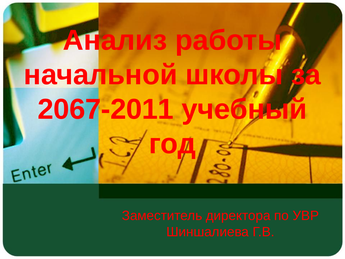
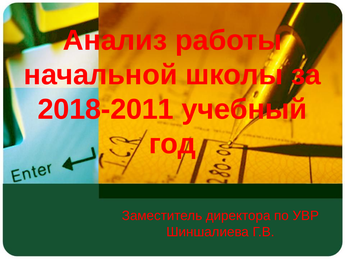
2067-2011: 2067-2011 -> 2018-2011
